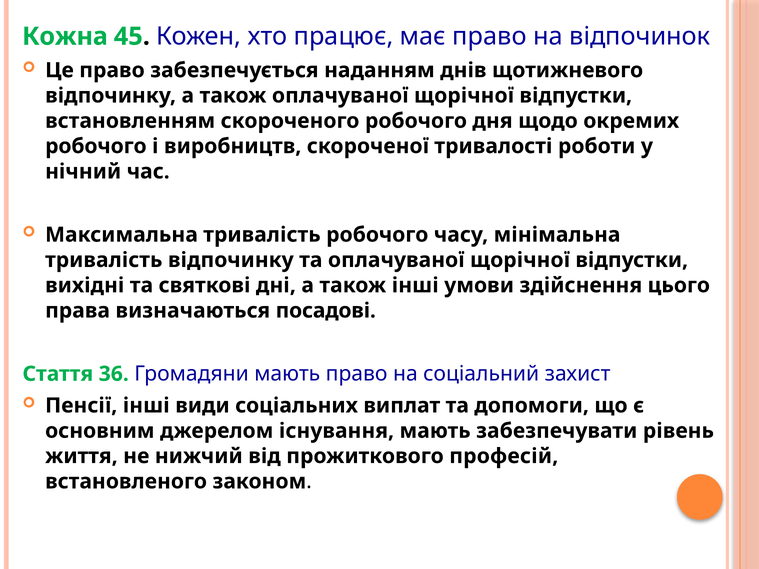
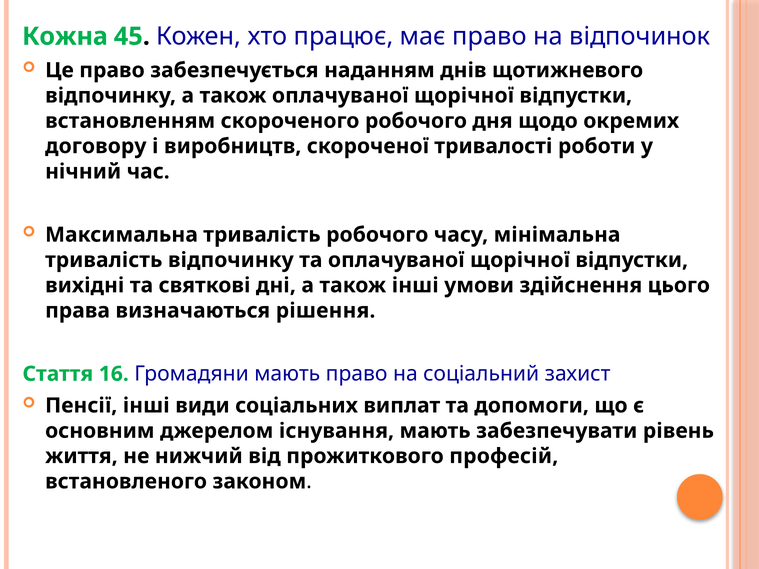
робочого at (96, 146): робочого -> договору
посадові: посадові -> рішення
36: 36 -> 16
